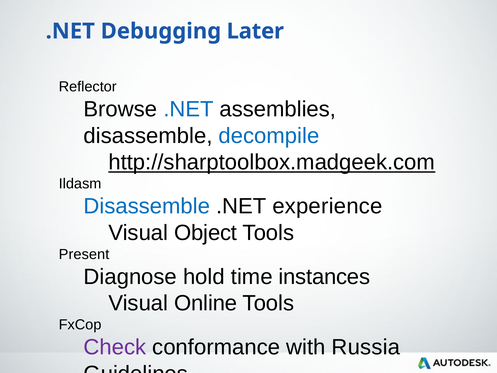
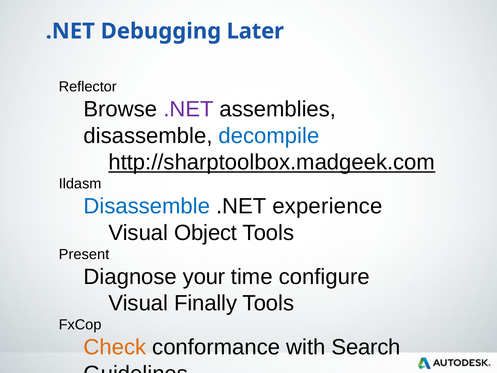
.NET at (189, 109) colour: blue -> purple
hold: hold -> your
instances: instances -> configure
Online: Online -> Finally
Check colour: purple -> orange
Russia: Russia -> Search
